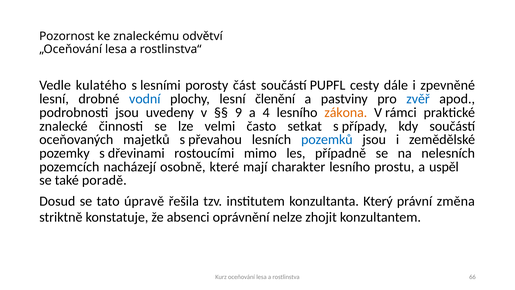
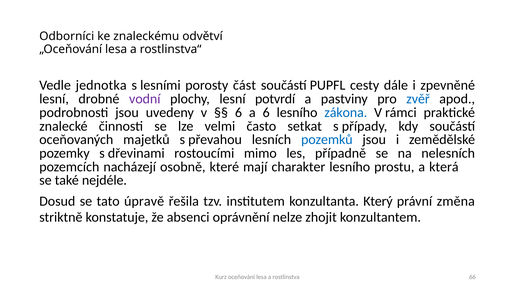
Pozornost: Pozornost -> Odborníci
kulatého: kulatého -> jednotka
vodní colour: blue -> purple
členění: členění -> potvrdí
9 at (238, 112): 9 -> 6
a 4: 4 -> 6
zákona colour: orange -> blue
uspěl: uspěl -> která
poradě: poradě -> nejdéle
